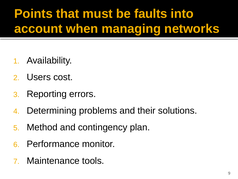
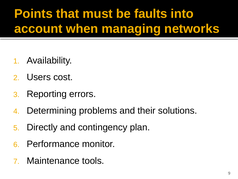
Method: Method -> Directly
